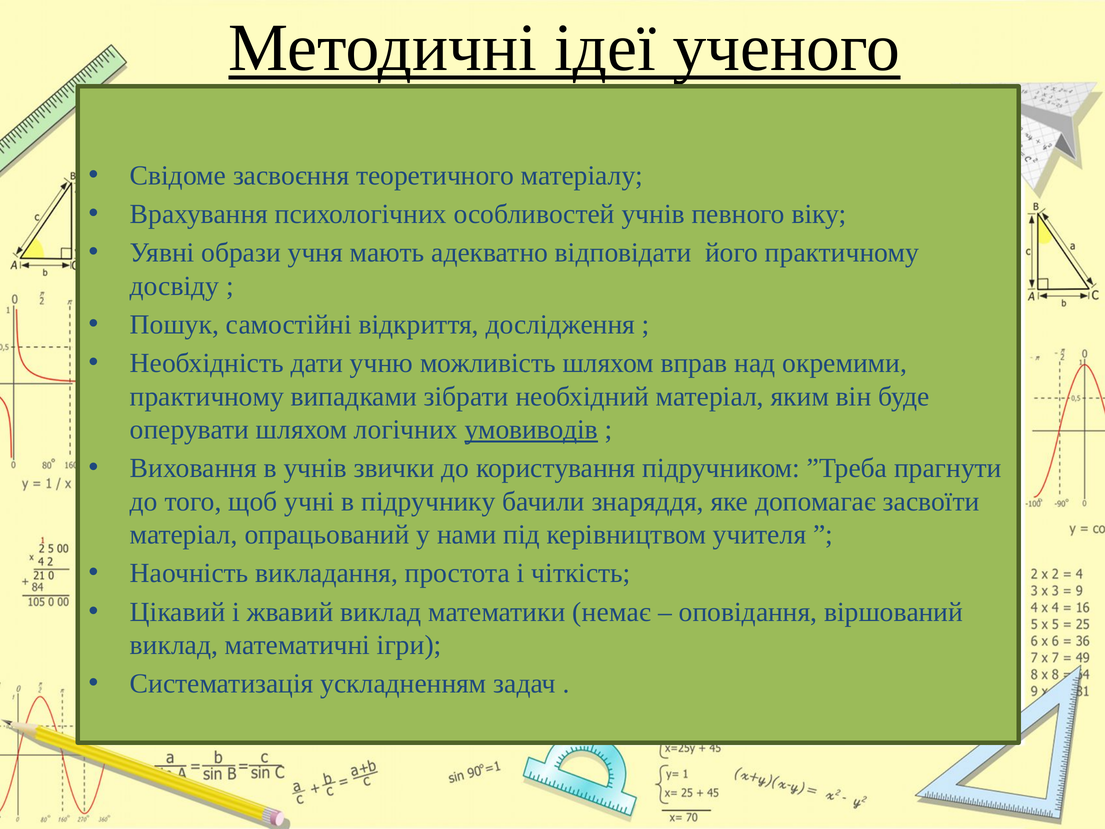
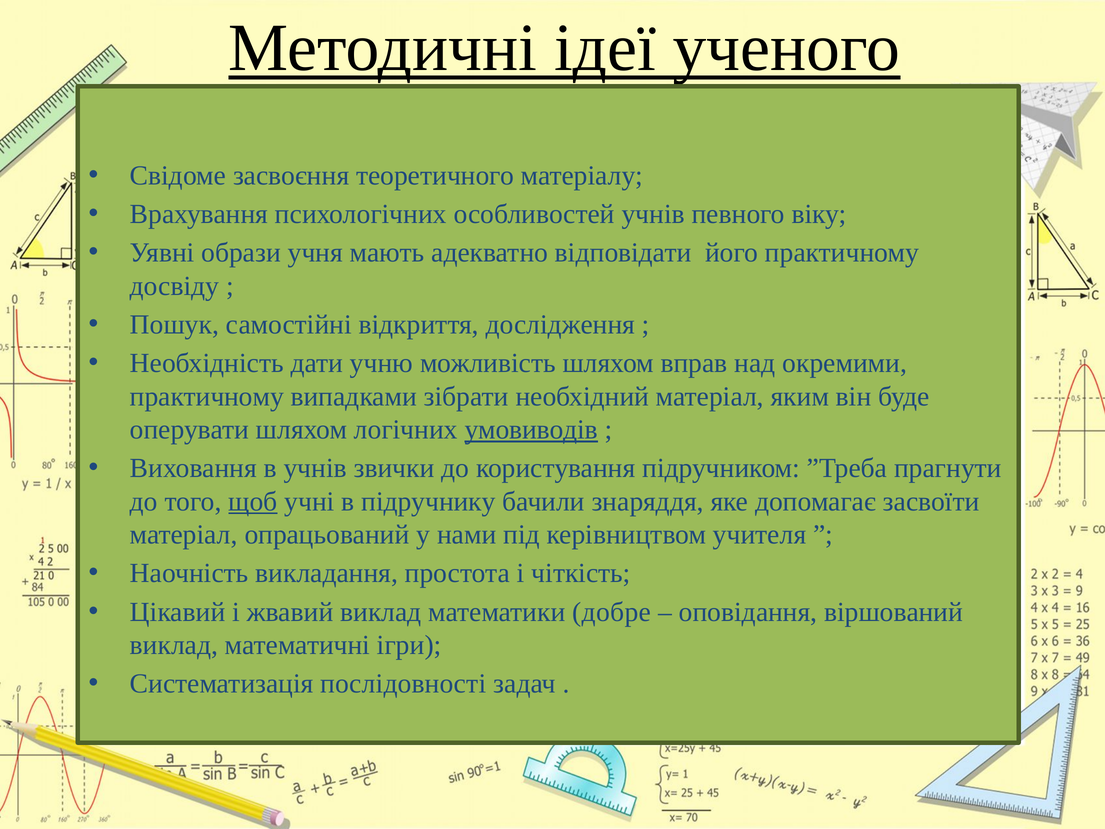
щоб underline: none -> present
немає: немає -> добре
ускладненням: ускладненням -> послідовності
